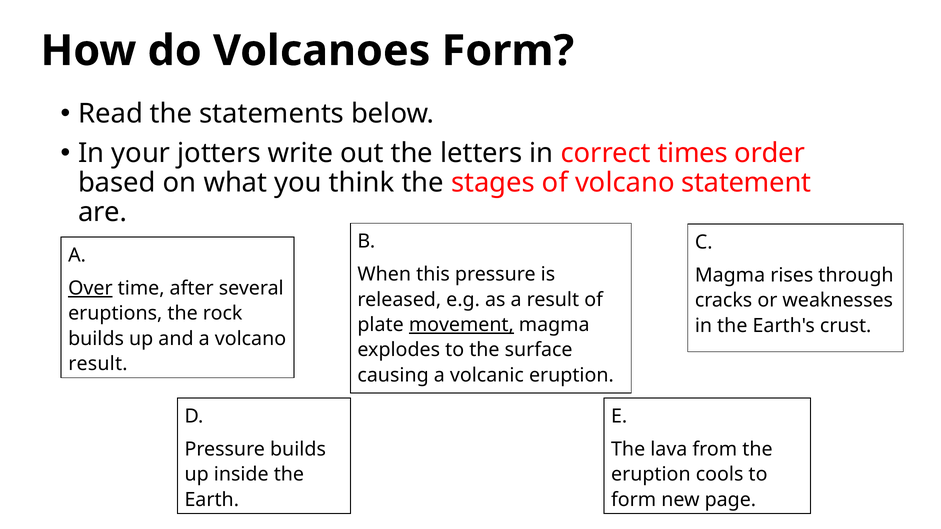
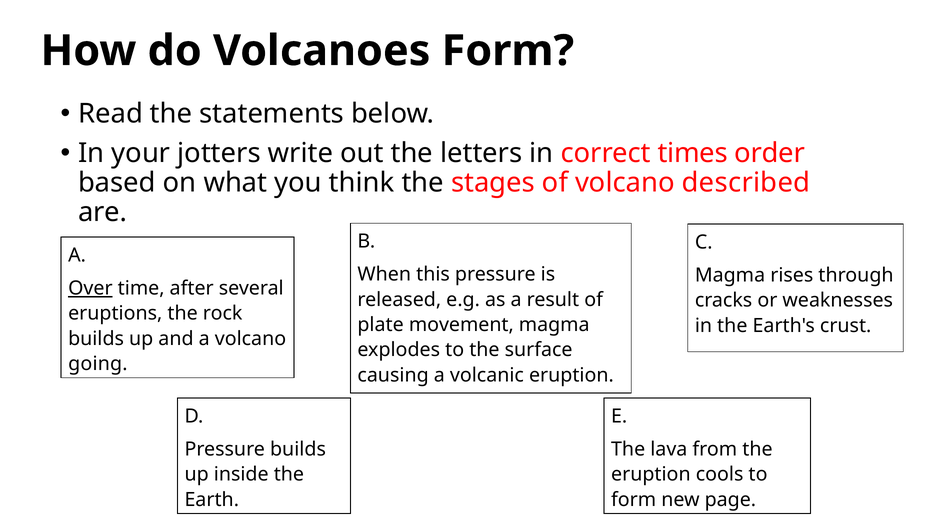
statement: statement -> described
movement underline: present -> none
result at (98, 364): result -> going
